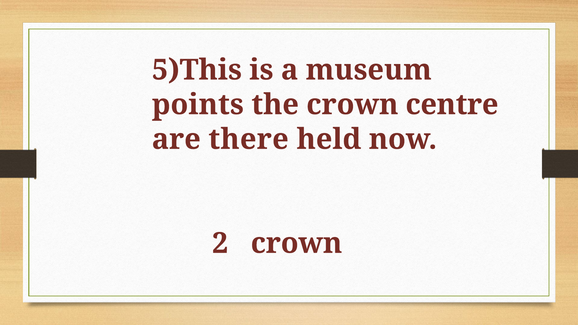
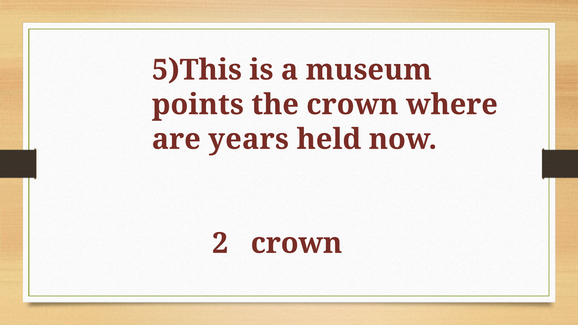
centre: centre -> where
there: there -> years
